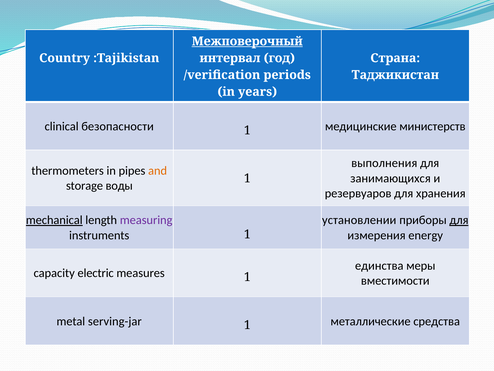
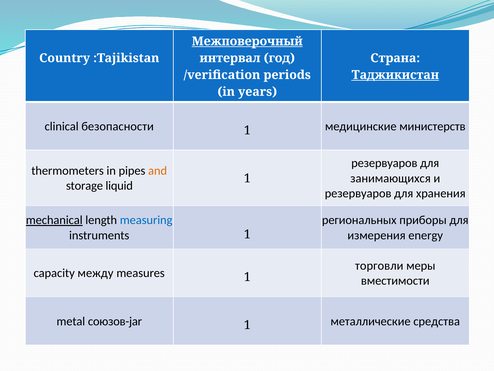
Таджикистан underline: none -> present
выполнения at (384, 163): выполнения -> резервуаров
воды: воды -> liquid
measuring colour: purple -> blue
установлении: установлении -> региональных
для at (459, 220) underline: present -> none
единства: единства -> торговли
electric: electric -> между
serving-jar: serving-jar -> союзов-jar
